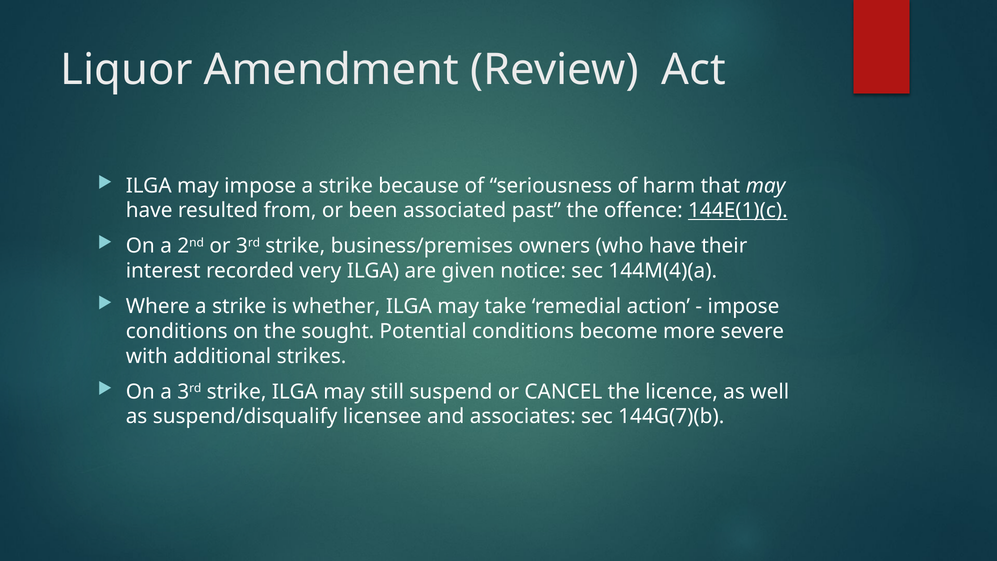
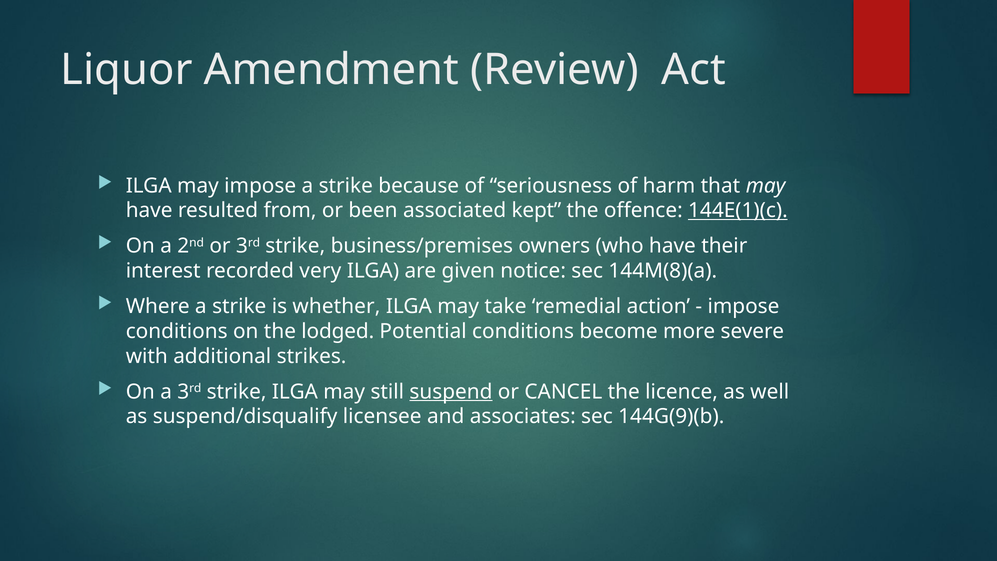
past: past -> kept
144M(4)(a: 144M(4)(a -> 144M(8)(a
sought: sought -> lodged
suspend underline: none -> present
144G(7)(b: 144G(7)(b -> 144G(9)(b
